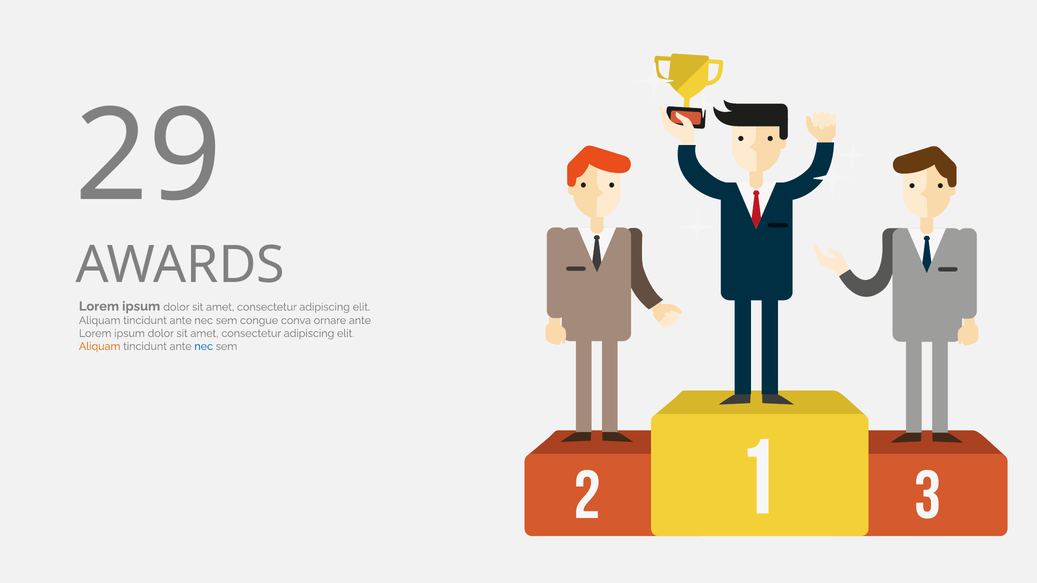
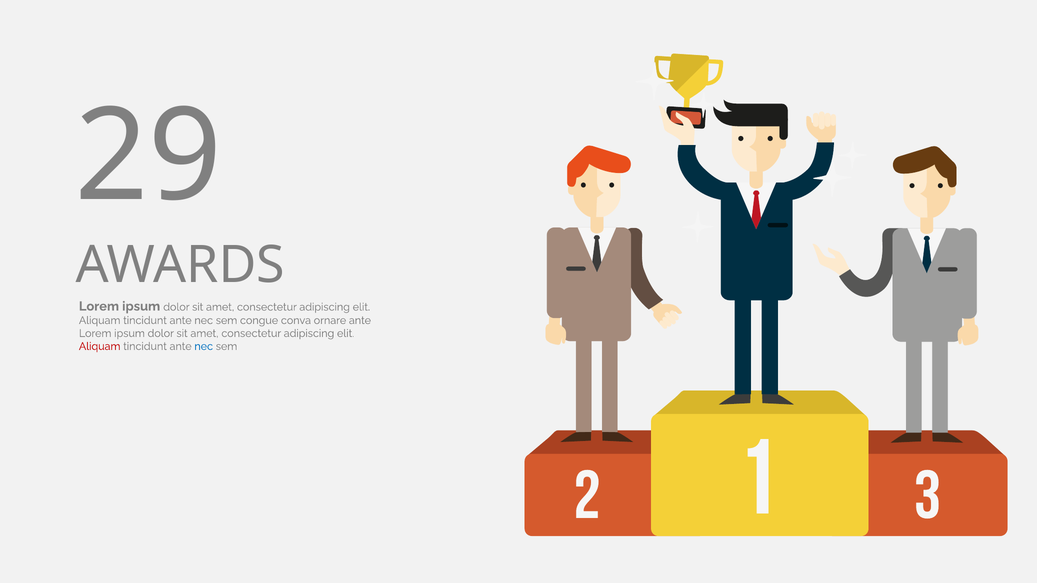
Aliquam at (100, 347) colour: orange -> red
